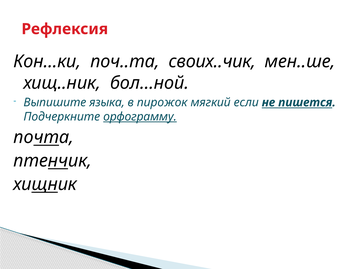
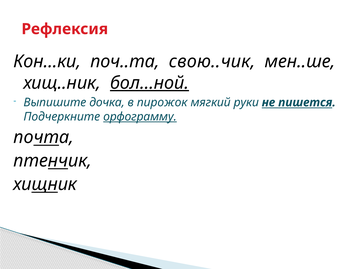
своих..чик: своих..чик -> свою..чик
бол…ной underline: none -> present
языка: языка -> дочка
если: если -> руки
